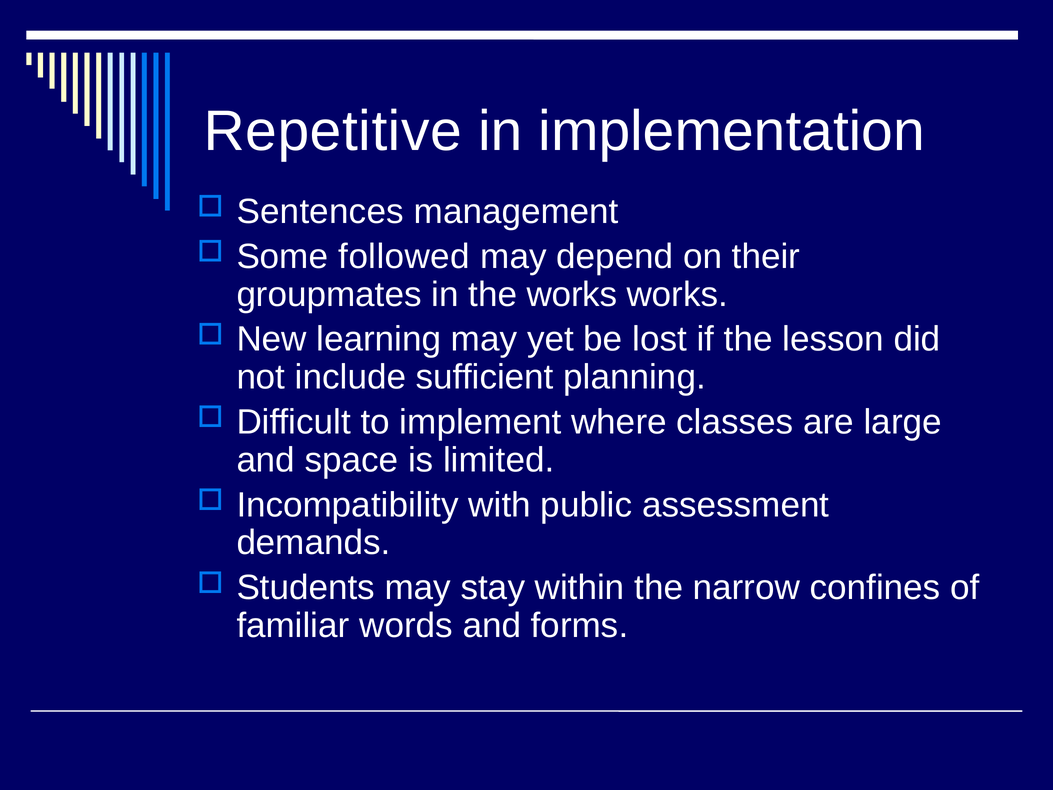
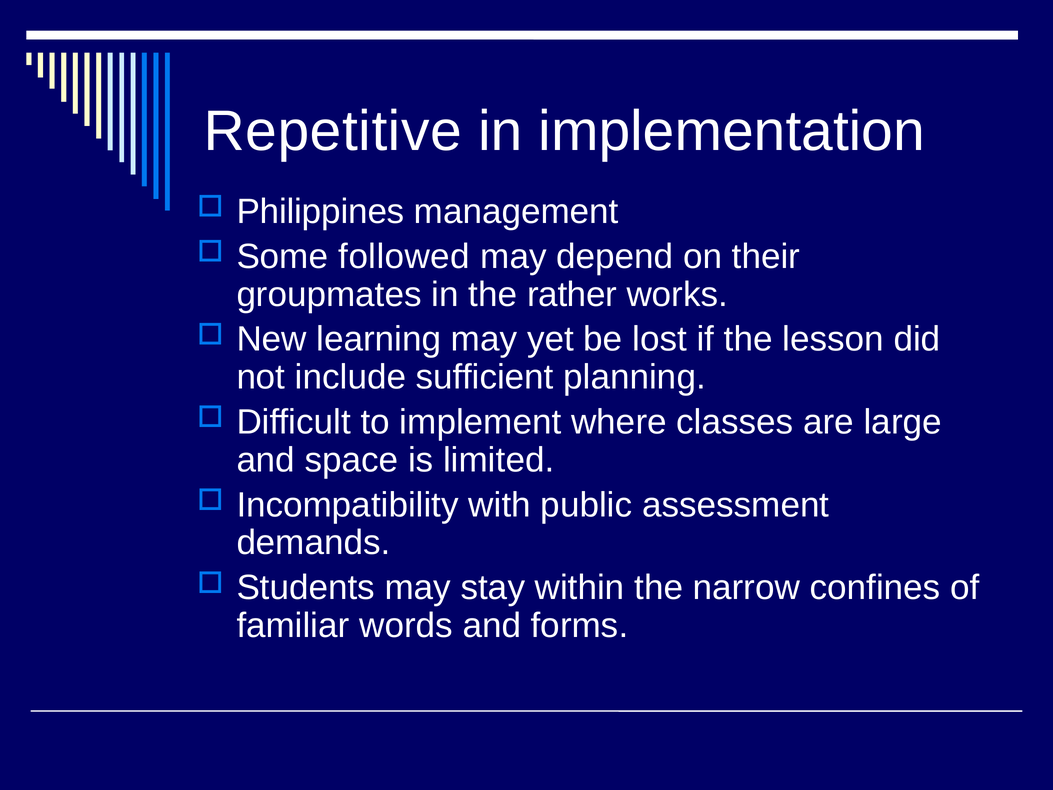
Sentences: Sentences -> Philippines
the works: works -> rather
